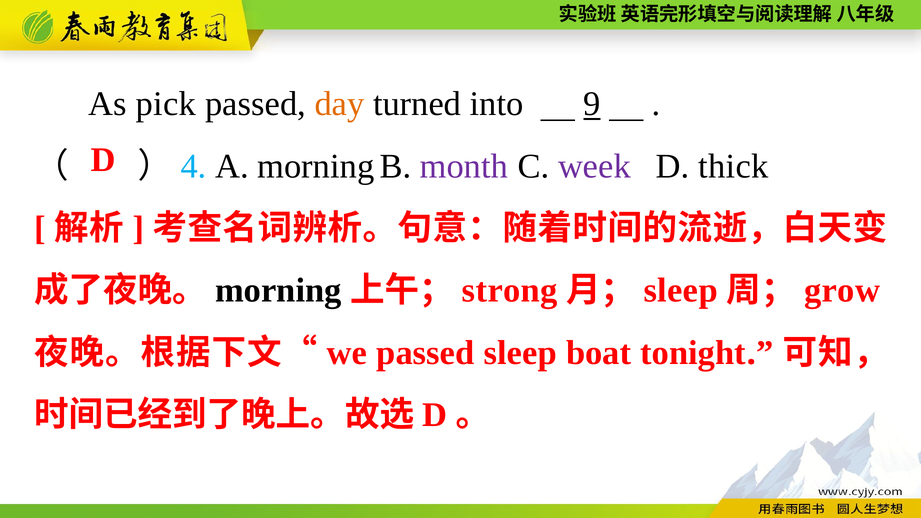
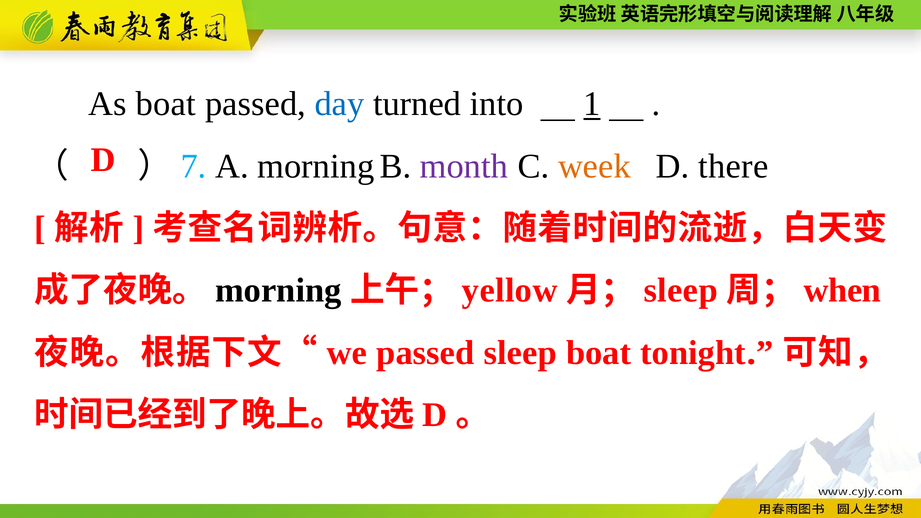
As pick: pick -> boat
day colour: orange -> blue
9: 9 -> 1
4: 4 -> 7
week colour: purple -> orange
thick: thick -> there
strong: strong -> yellow
grow: grow -> when
